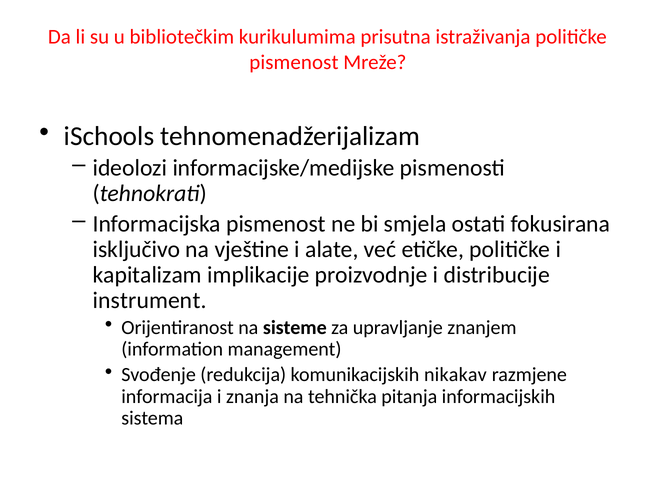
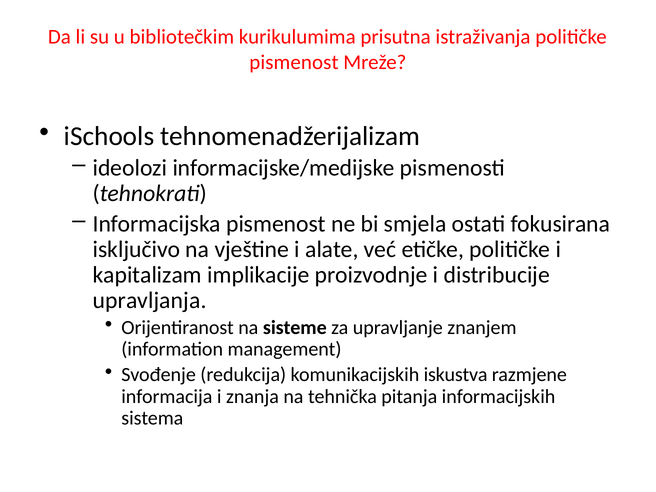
instrument: instrument -> upravljanja
nikakav: nikakav -> iskustva
